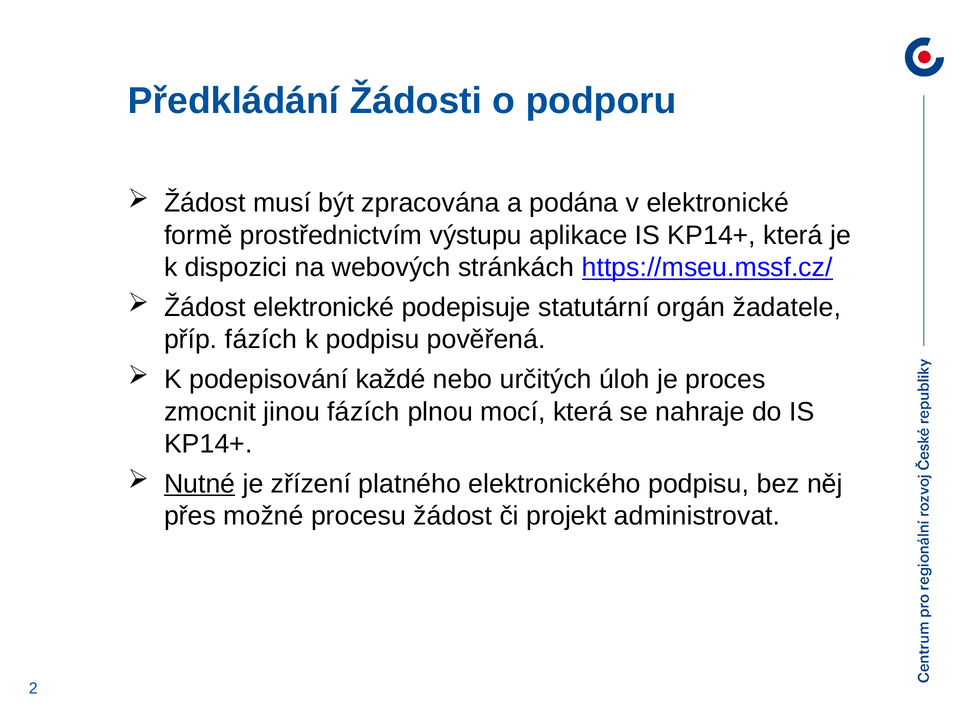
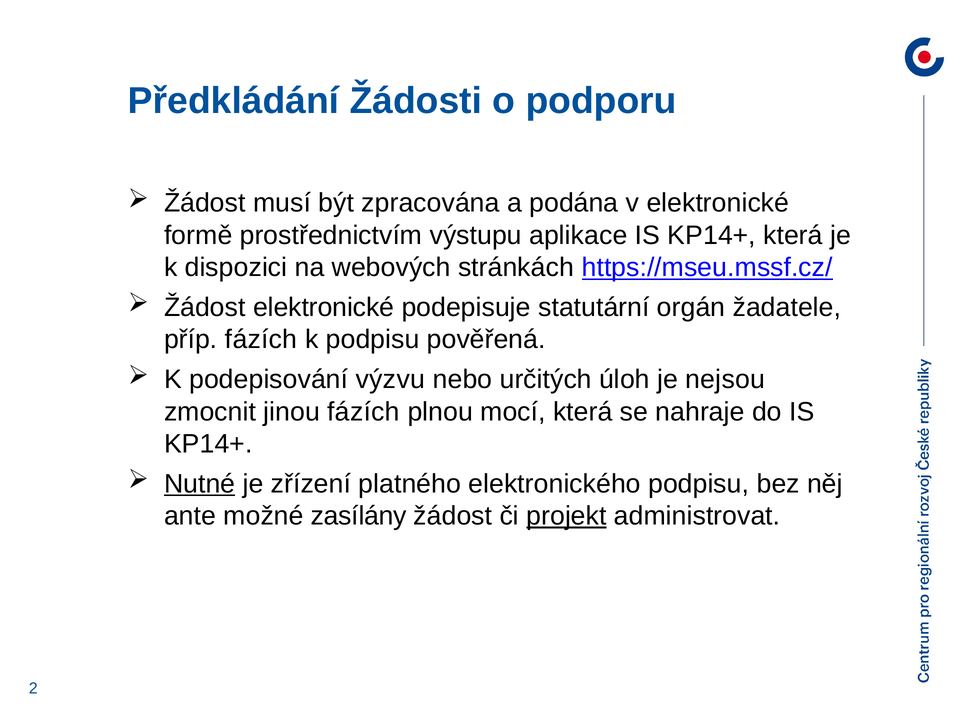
každé: každé -> výzvu
proces: proces -> nejsou
přes: přes -> ante
procesu: procesu -> zasílány
projekt underline: none -> present
